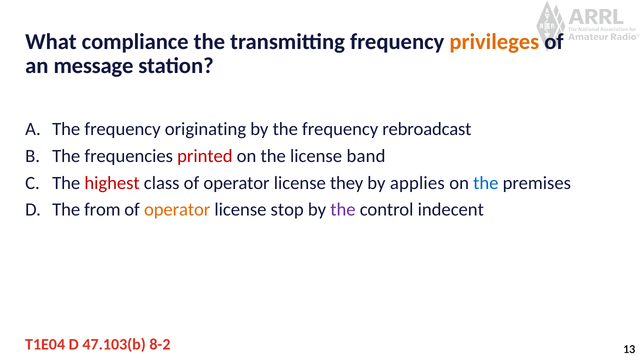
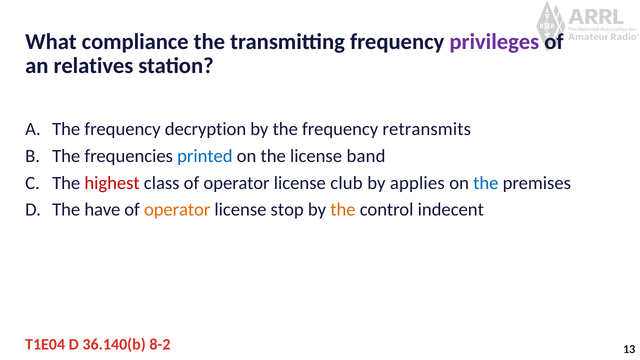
privileges colour: orange -> purple
message: message -> relatives
originating: originating -> decryption
rebroadcast: rebroadcast -> retransmits
printed colour: red -> blue
they: they -> club
from: from -> have
the at (343, 210) colour: purple -> orange
47.103(b: 47.103(b -> 36.140(b
